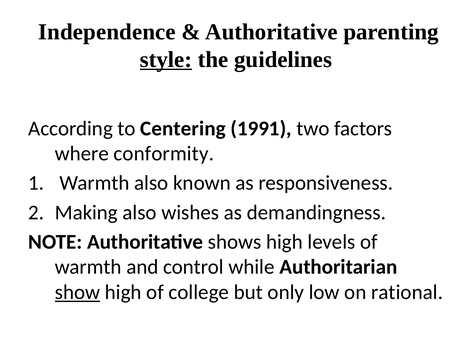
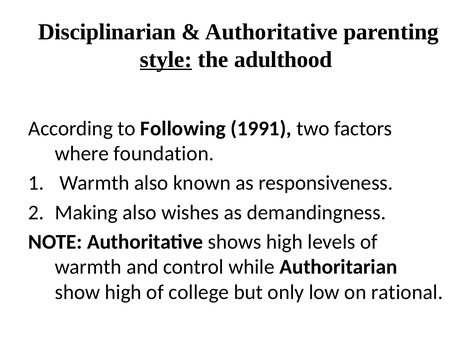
Independence: Independence -> Disciplinarian
guidelines: guidelines -> adulthood
Centering: Centering -> Following
conformity: conformity -> foundation
show underline: present -> none
